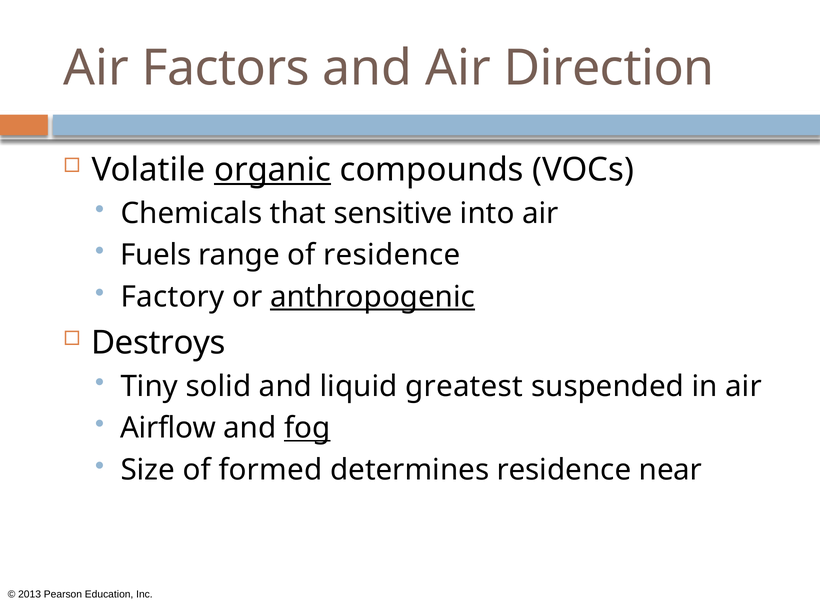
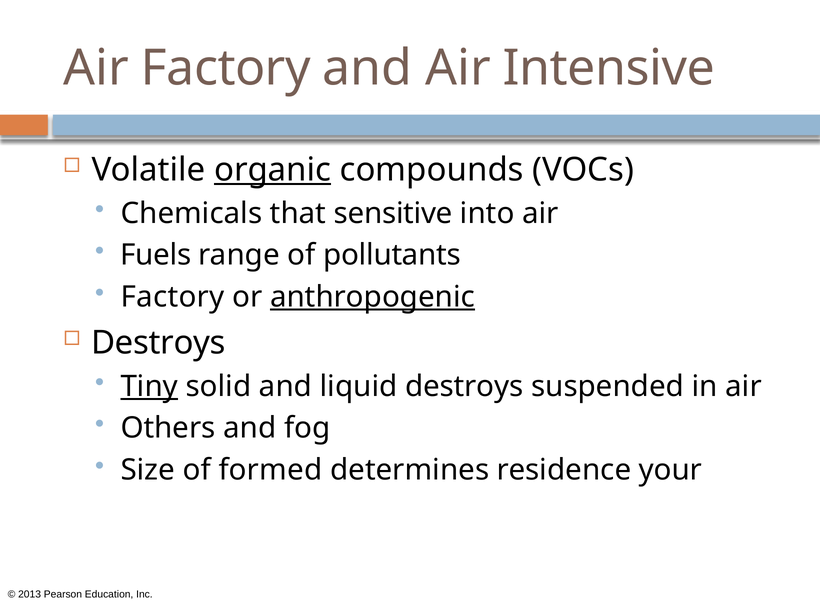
Air Factors: Factors -> Factory
Direction: Direction -> Intensive
of residence: residence -> pollutants
Tiny underline: none -> present
liquid greatest: greatest -> destroys
Airflow: Airflow -> Others
fog underline: present -> none
near: near -> your
